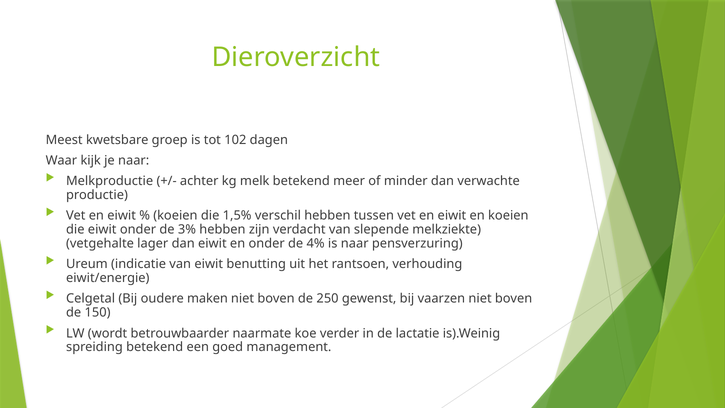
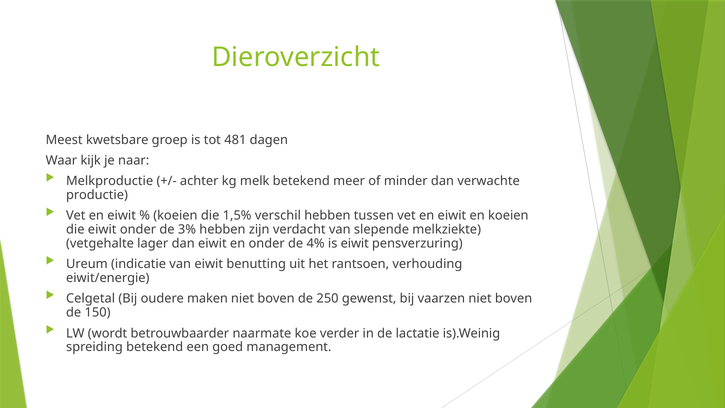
102: 102 -> 481
is naar: naar -> eiwit
